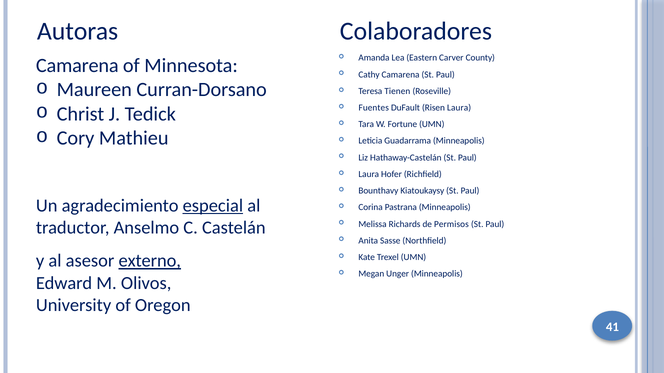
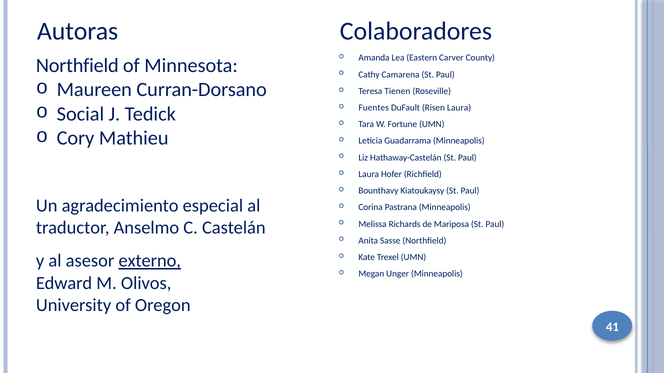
Camarena at (77, 65): Camarena -> Northfield
Christ: Christ -> Social
especial underline: present -> none
Permisos: Permisos -> Mariposa
